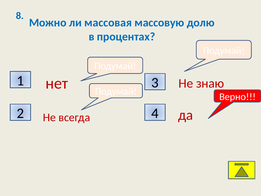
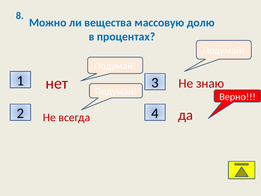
массовая: массовая -> вещества
